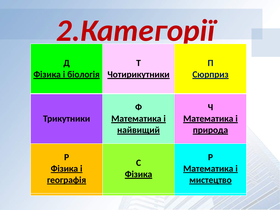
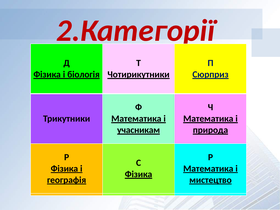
найвищий: найвищий -> учасникам
